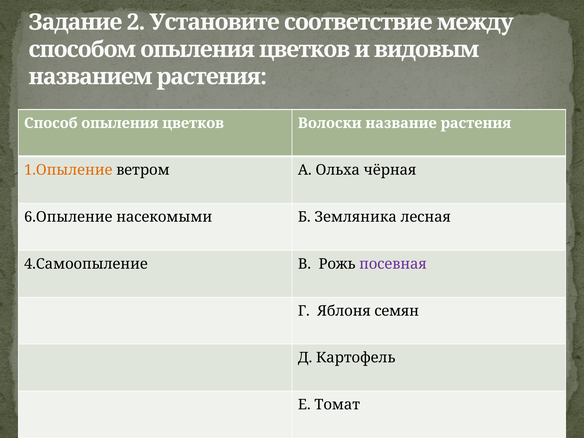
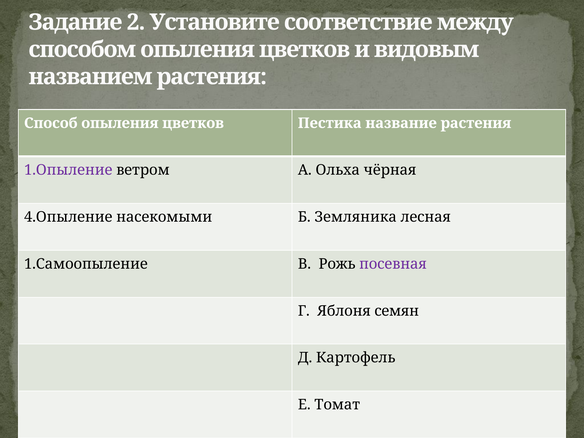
Волоски: Волоски -> Пестика
1.Опыление colour: orange -> purple
6.Опыление: 6.Опыление -> 4.Опыление
4.Самоопыление: 4.Самоопыление -> 1.Самоопыление
